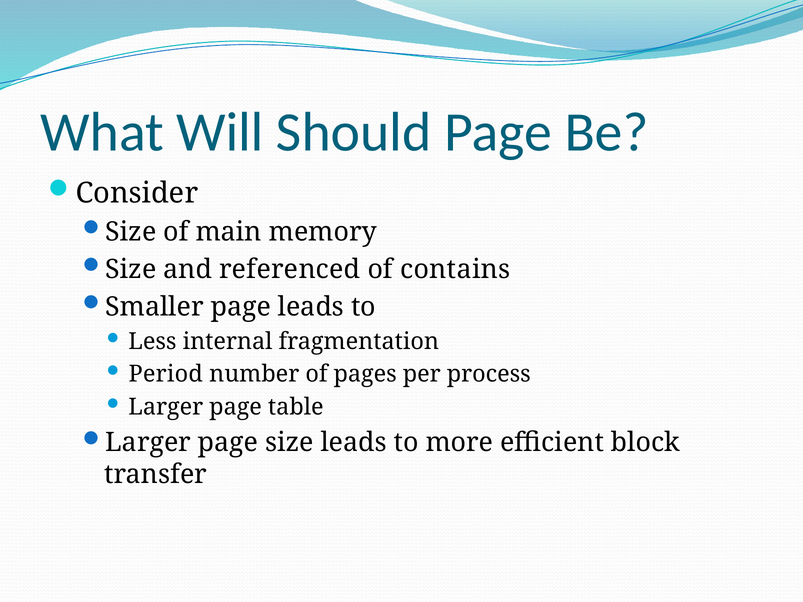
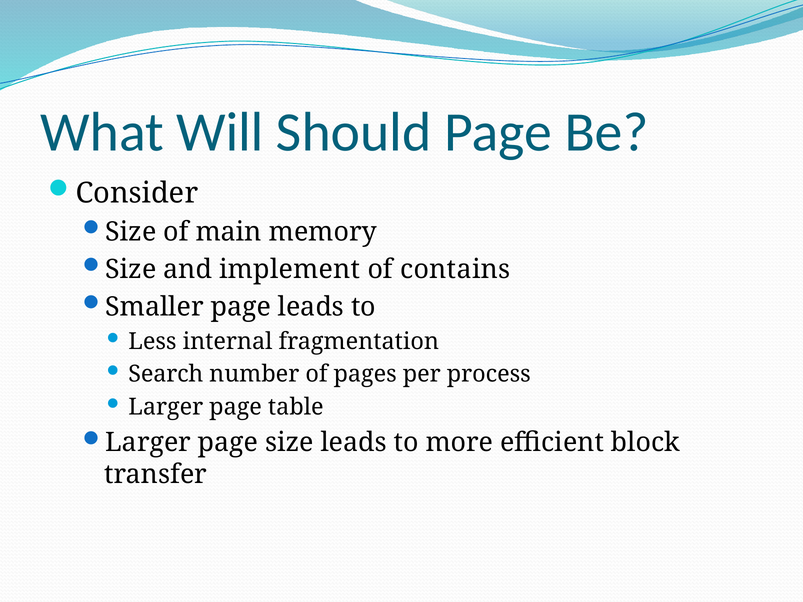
referenced: referenced -> implement
Period: Period -> Search
